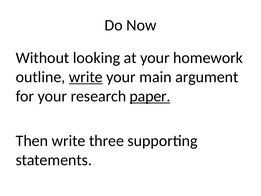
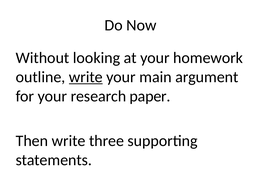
paper underline: present -> none
